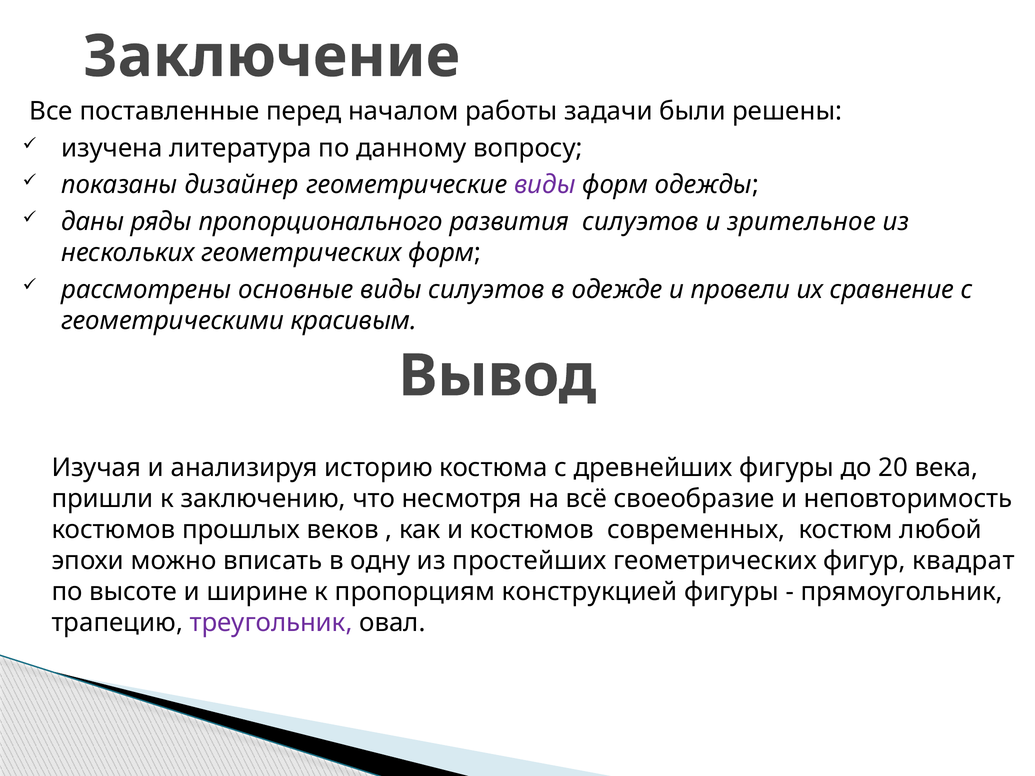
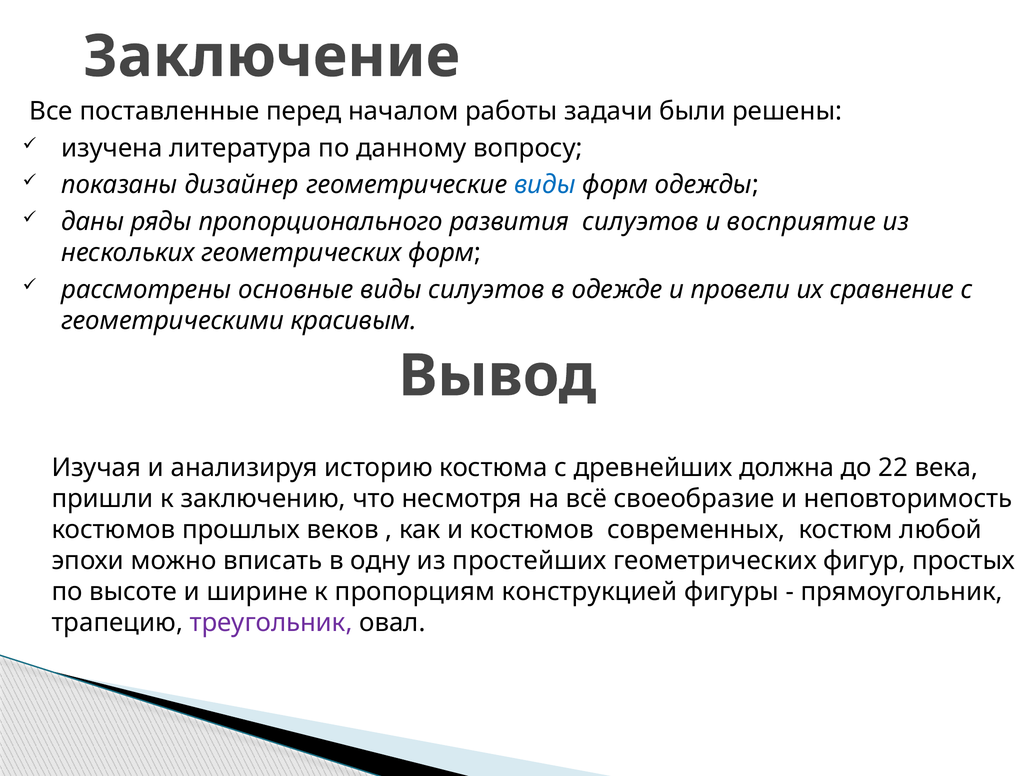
виды at (545, 185) colour: purple -> blue
зрительное: зрительное -> восприятие
древнейших фигуры: фигуры -> должна
20: 20 -> 22
квадрат: квадрат -> простых
